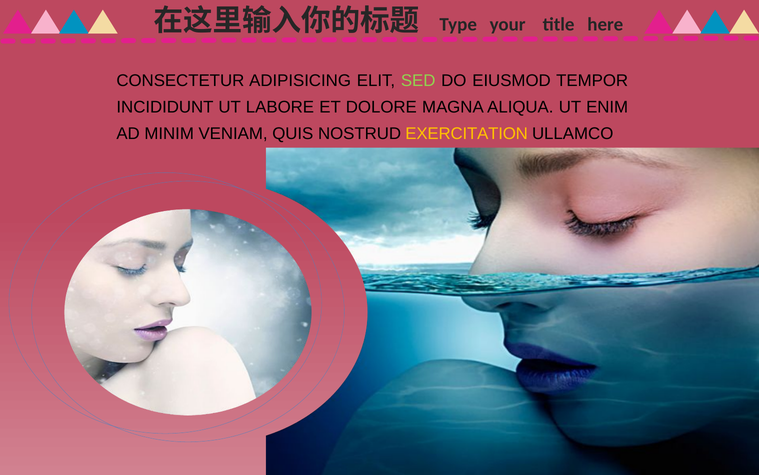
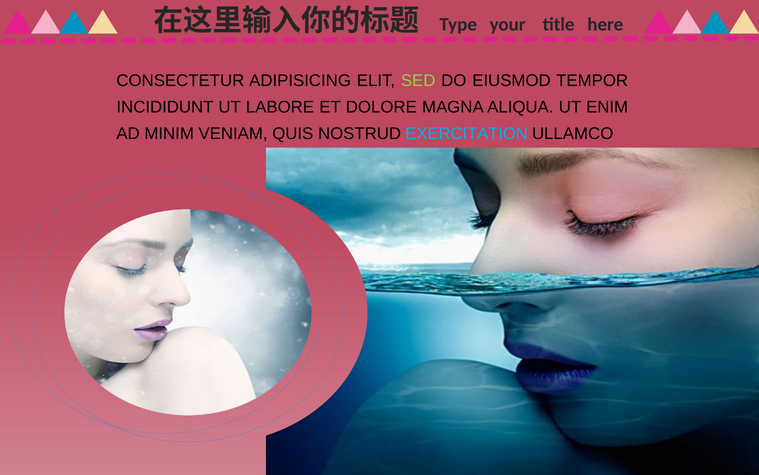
EXERCITATION colour: yellow -> light blue
